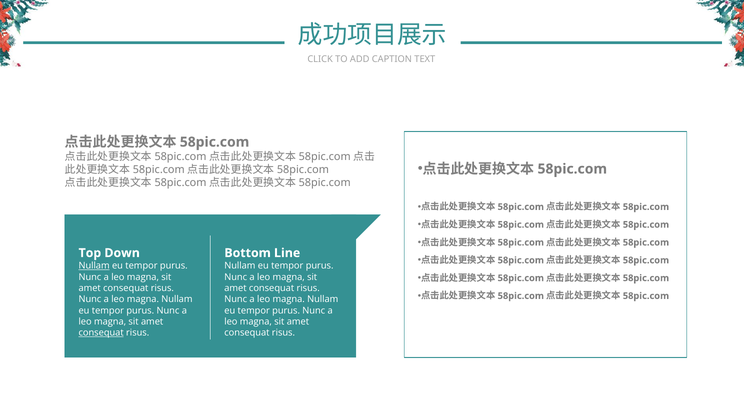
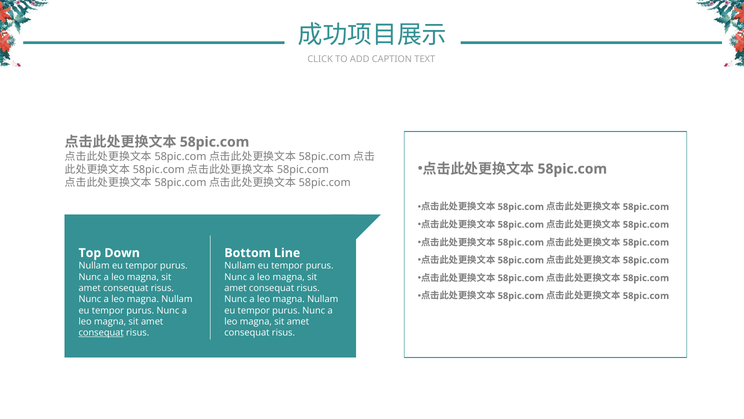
Nullam at (94, 266) underline: present -> none
